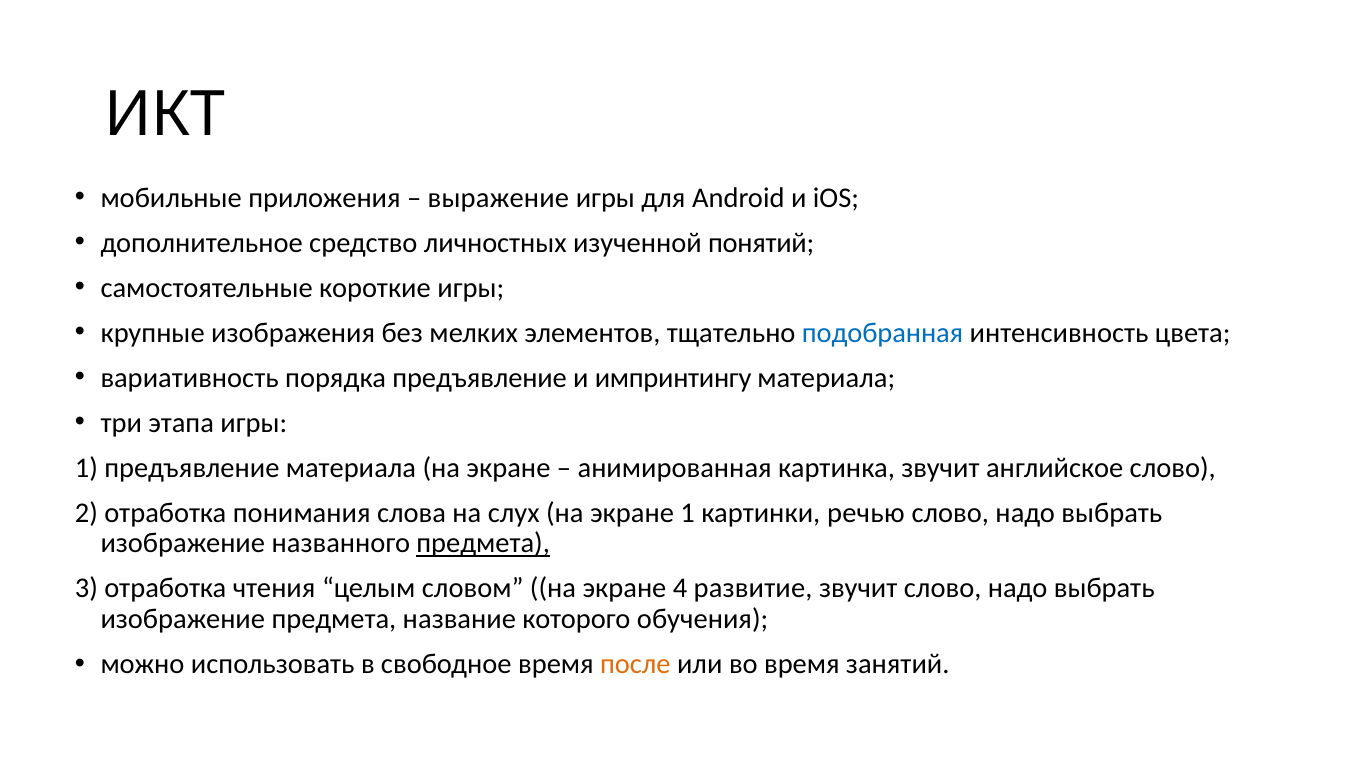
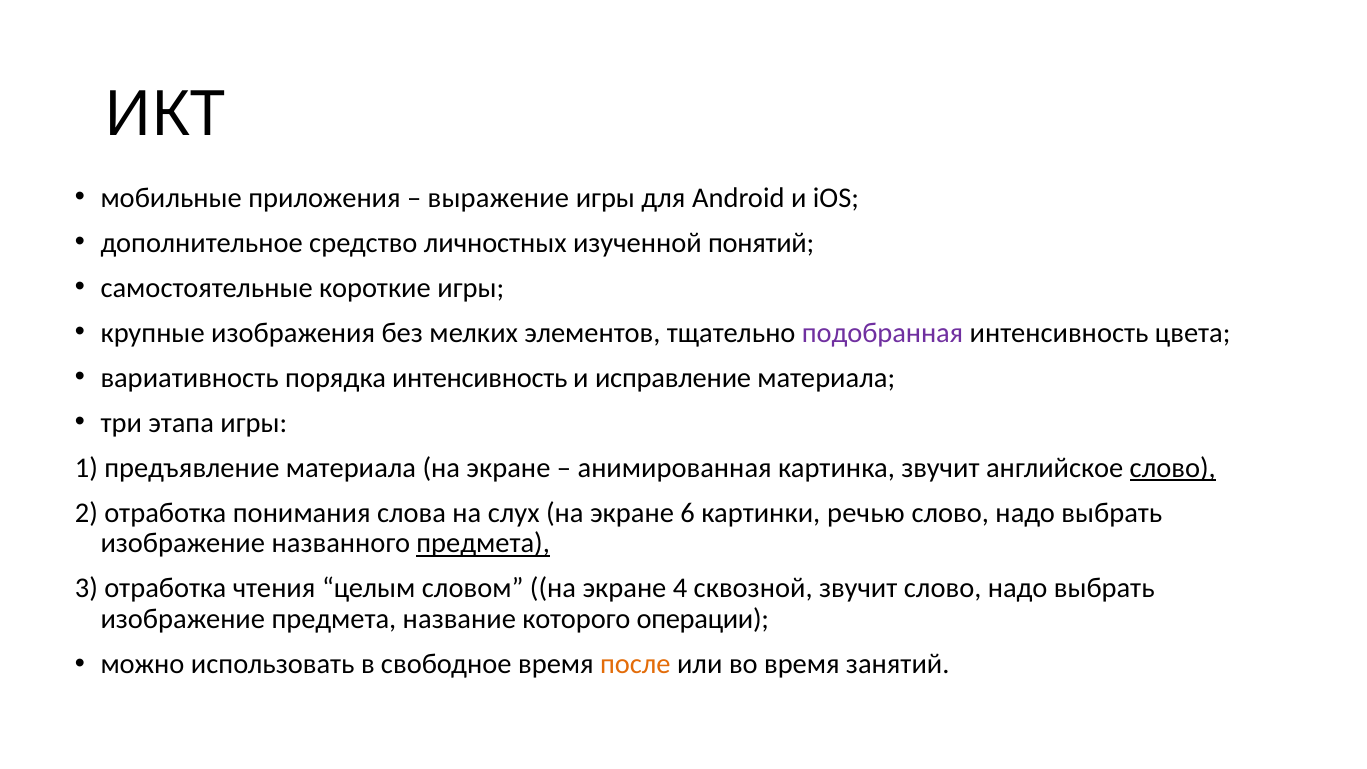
подобранная colour: blue -> purple
порядка предъявление: предъявление -> интенсивность
импринтингу: импринтингу -> исправление
слово at (1173, 468) underline: none -> present
экране 1: 1 -> 6
развитие: развитие -> сквозной
обучения: обучения -> операции
